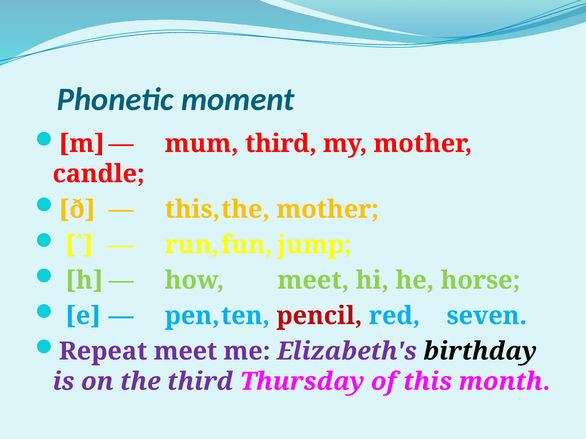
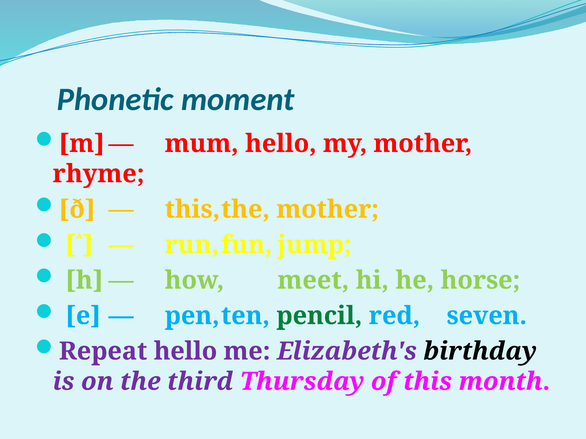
mum third: third -> hello
candle: candle -> rhyme
pencil colour: red -> green
Repeat meet: meet -> hello
